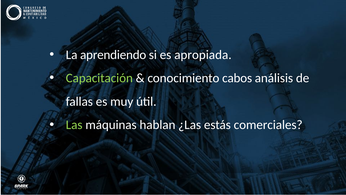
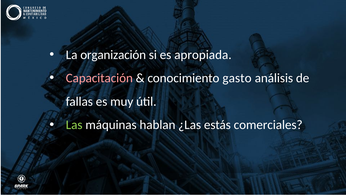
aprendiendo: aprendiendo -> organización
Capacitación colour: light green -> pink
cabos: cabos -> gasto
